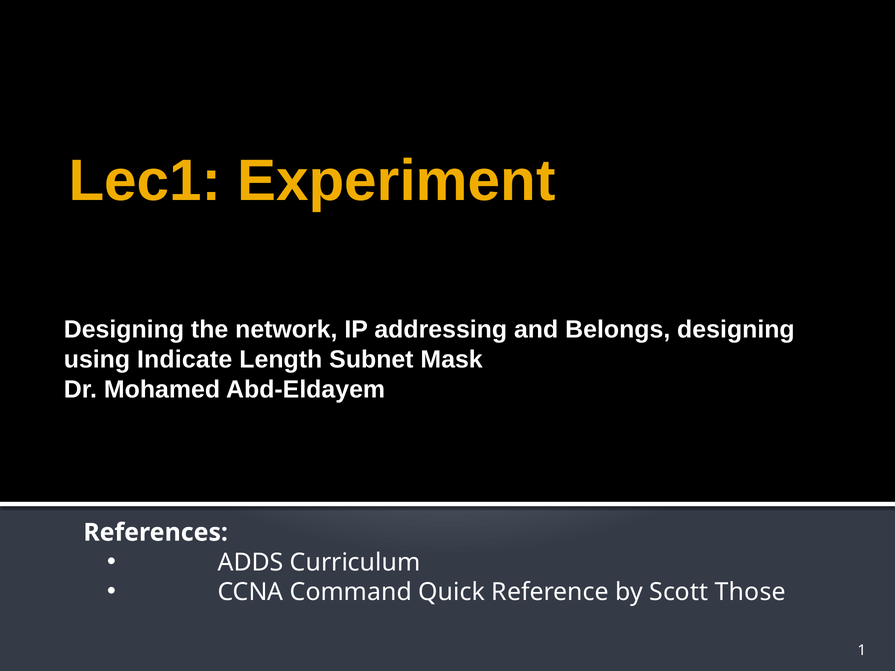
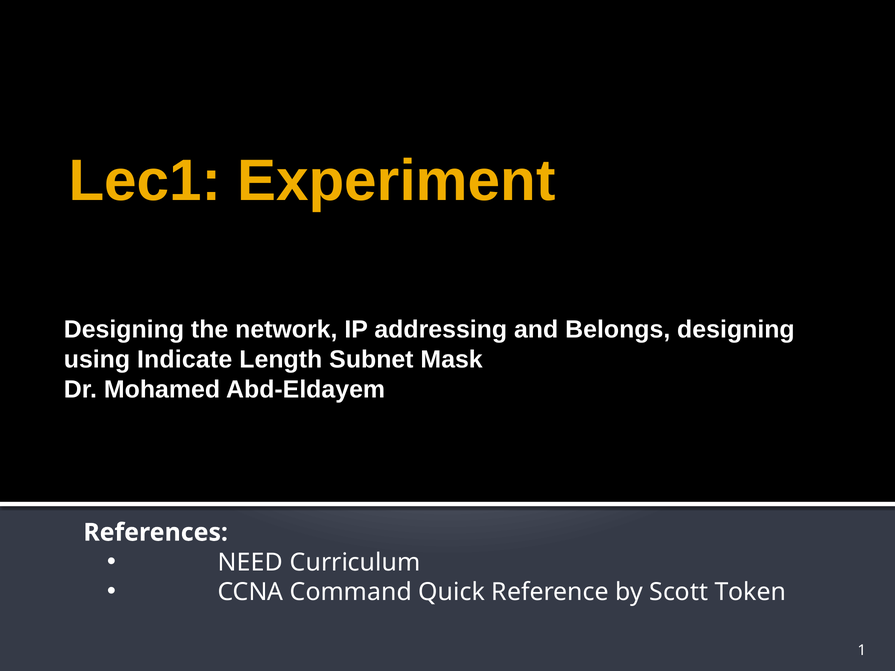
ADDS: ADDS -> NEED
Those: Those -> Token
